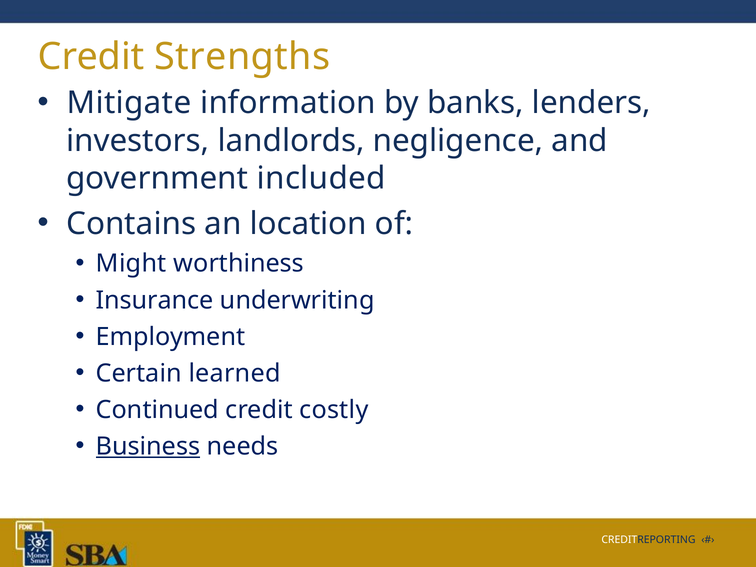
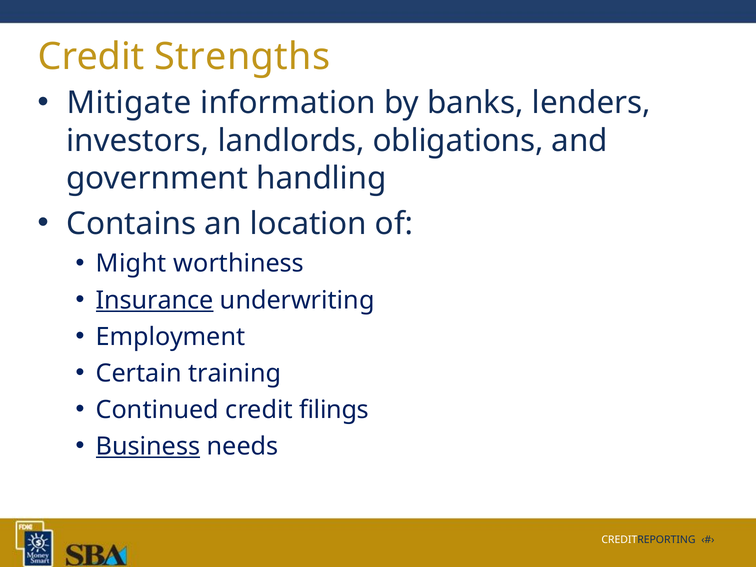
negligence: negligence -> obligations
included: included -> handling
Insurance underline: none -> present
learned: learned -> training
costly: costly -> filings
